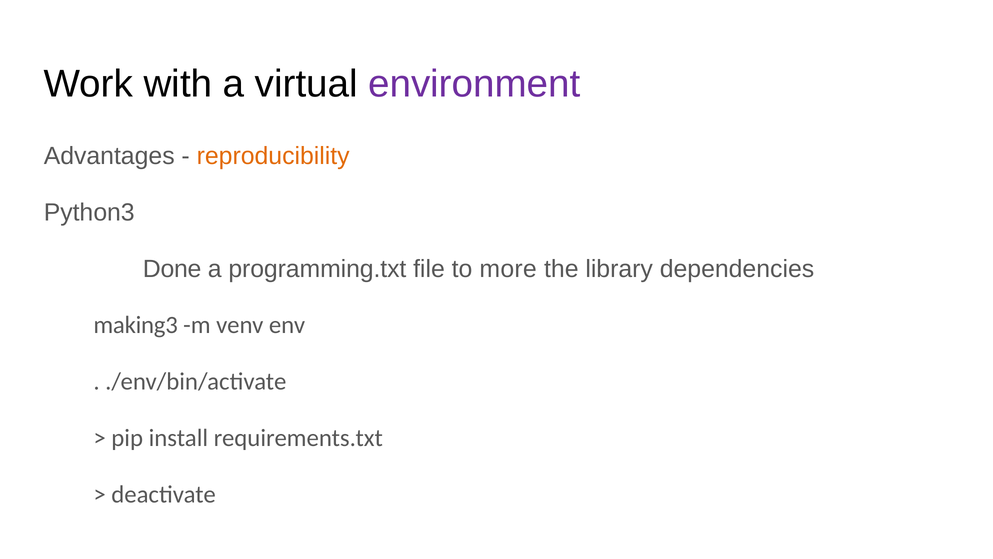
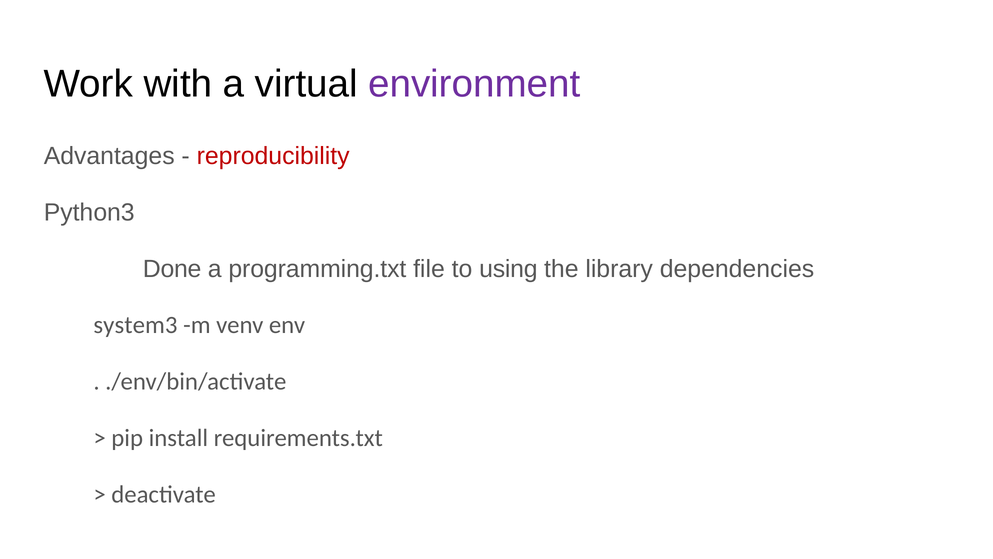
reproducibility colour: orange -> red
more: more -> using
making3: making3 -> system3
